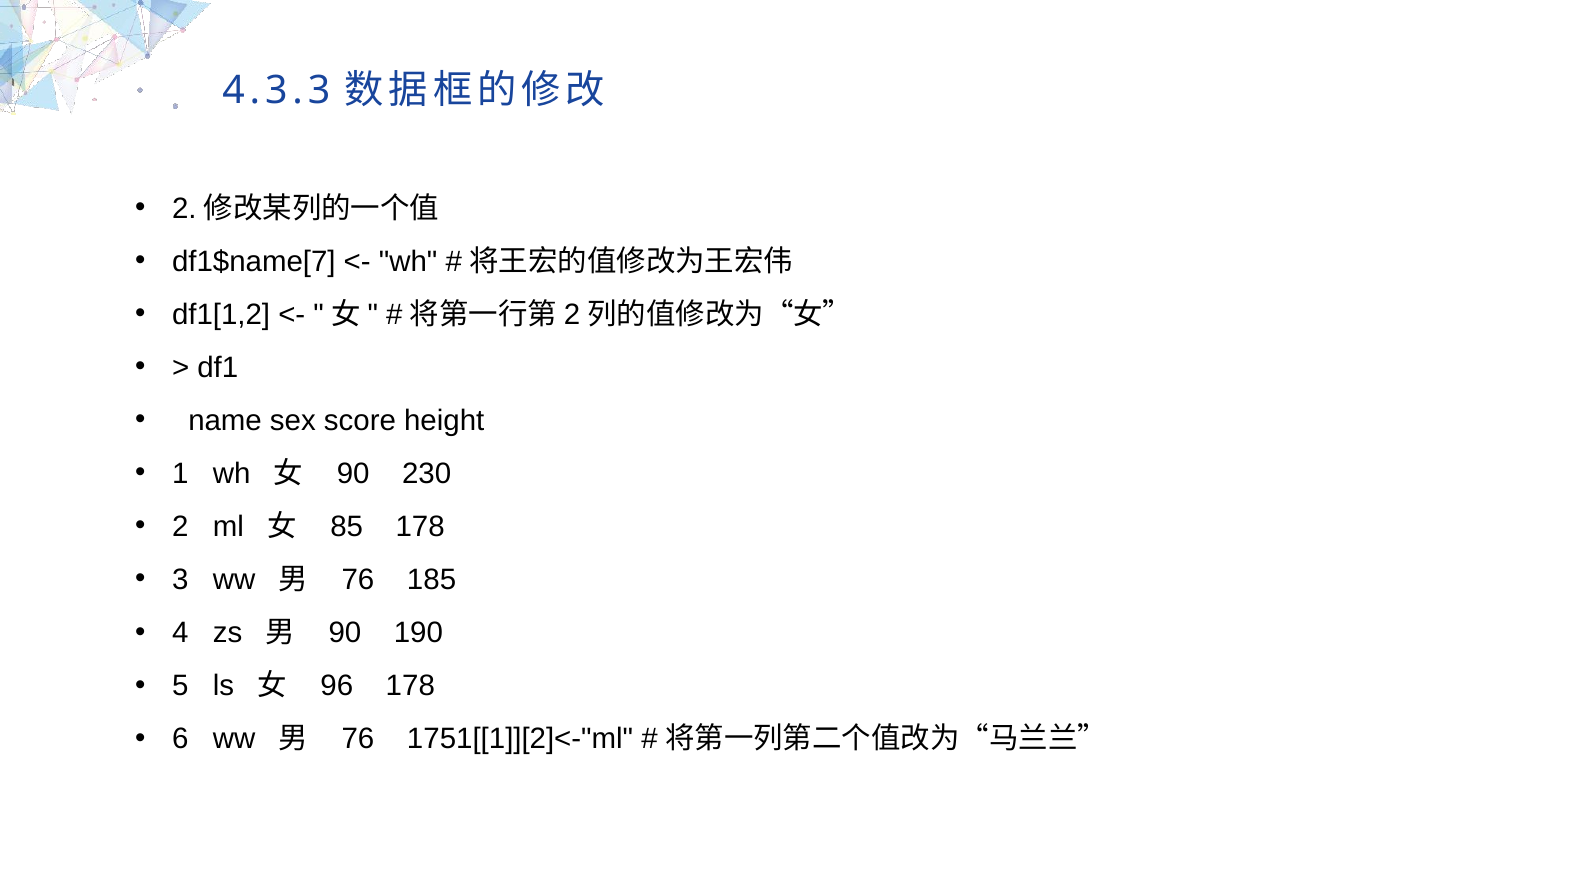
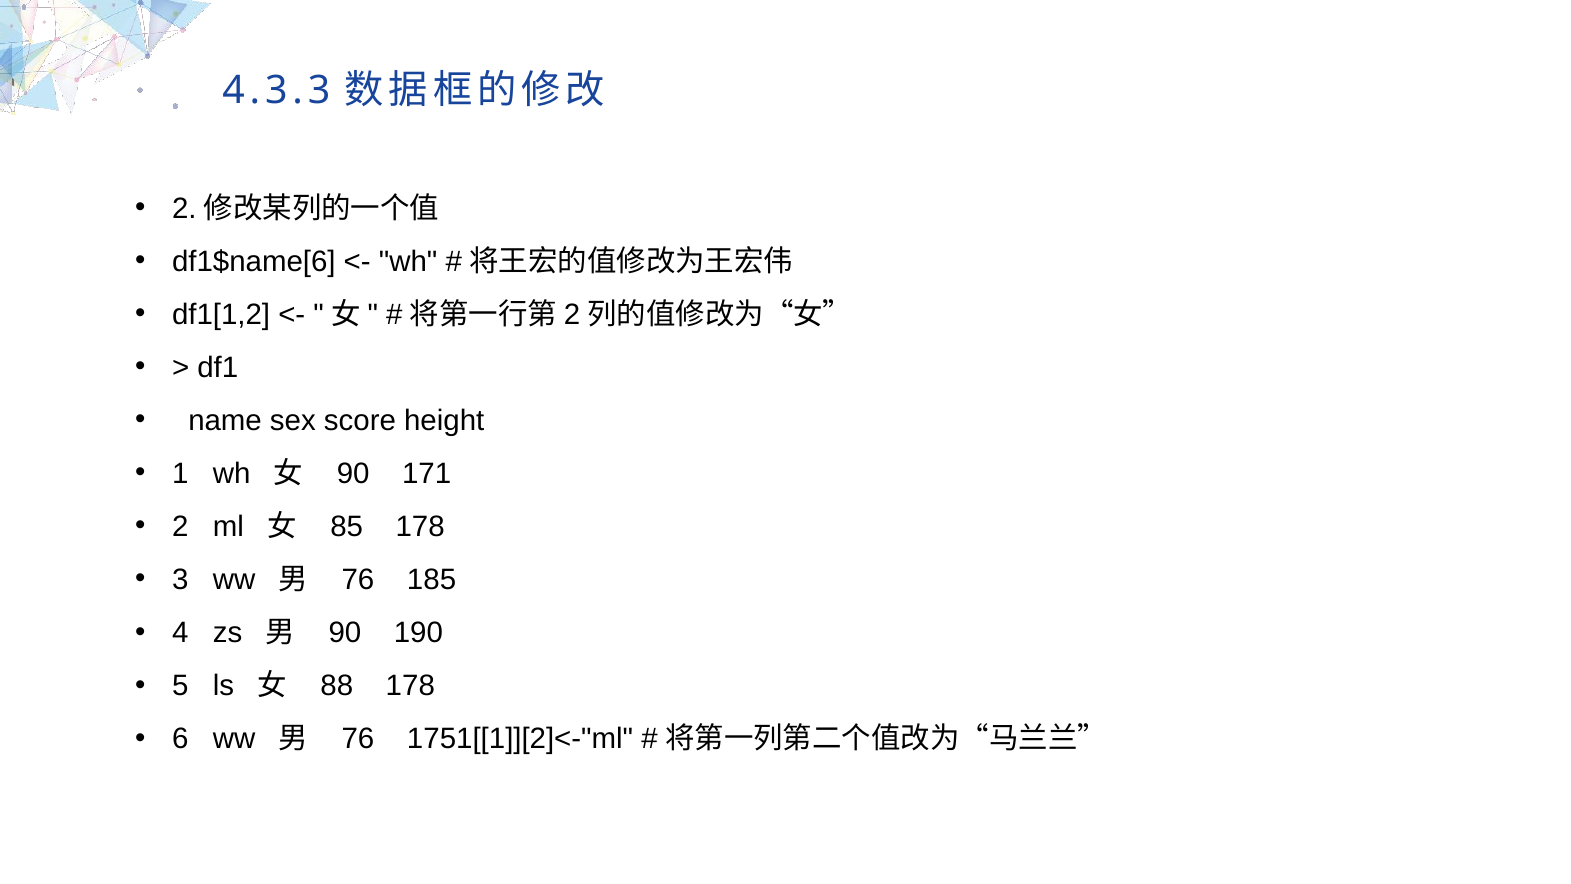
df1$name[7: df1$name[7 -> df1$name[6
230: 230 -> 171
96: 96 -> 88
